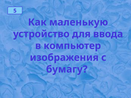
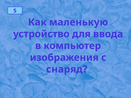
бумагу: бумагу -> снаряд
